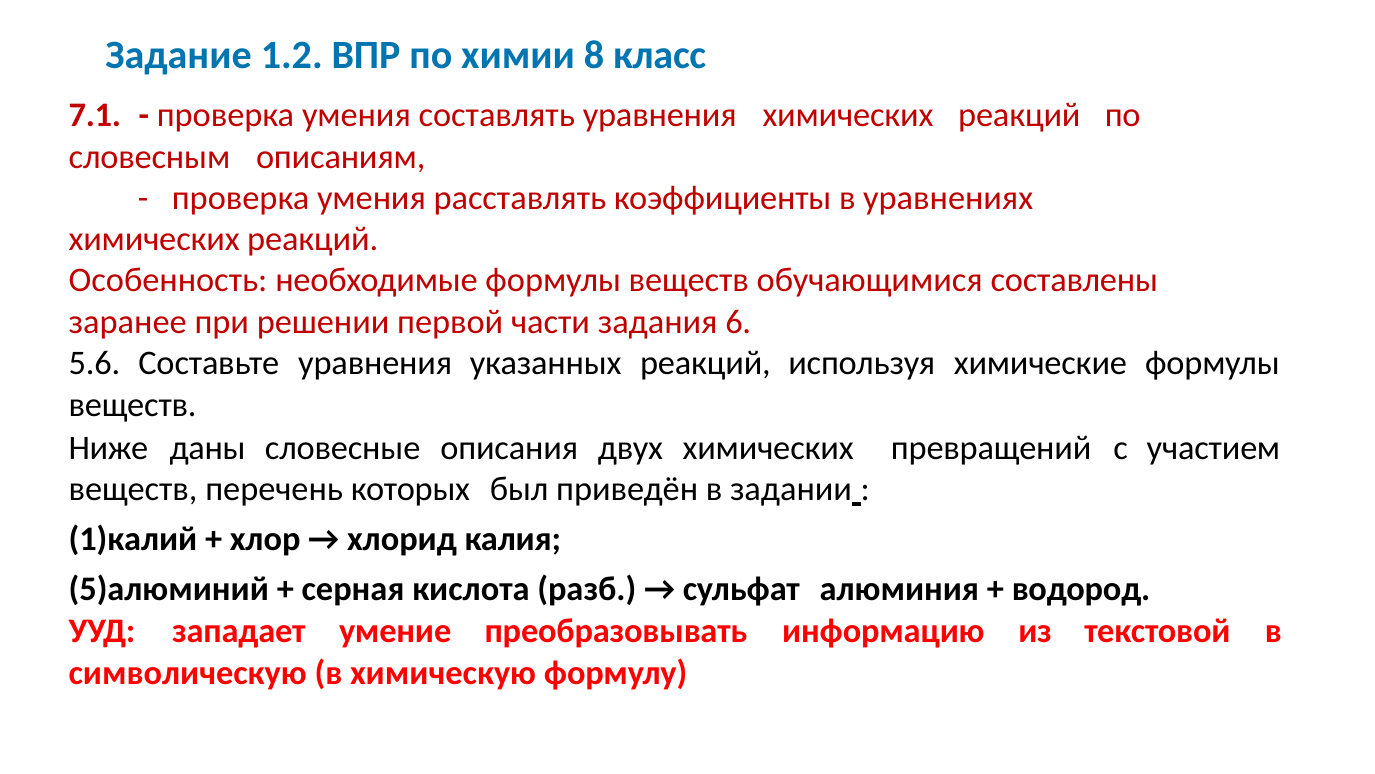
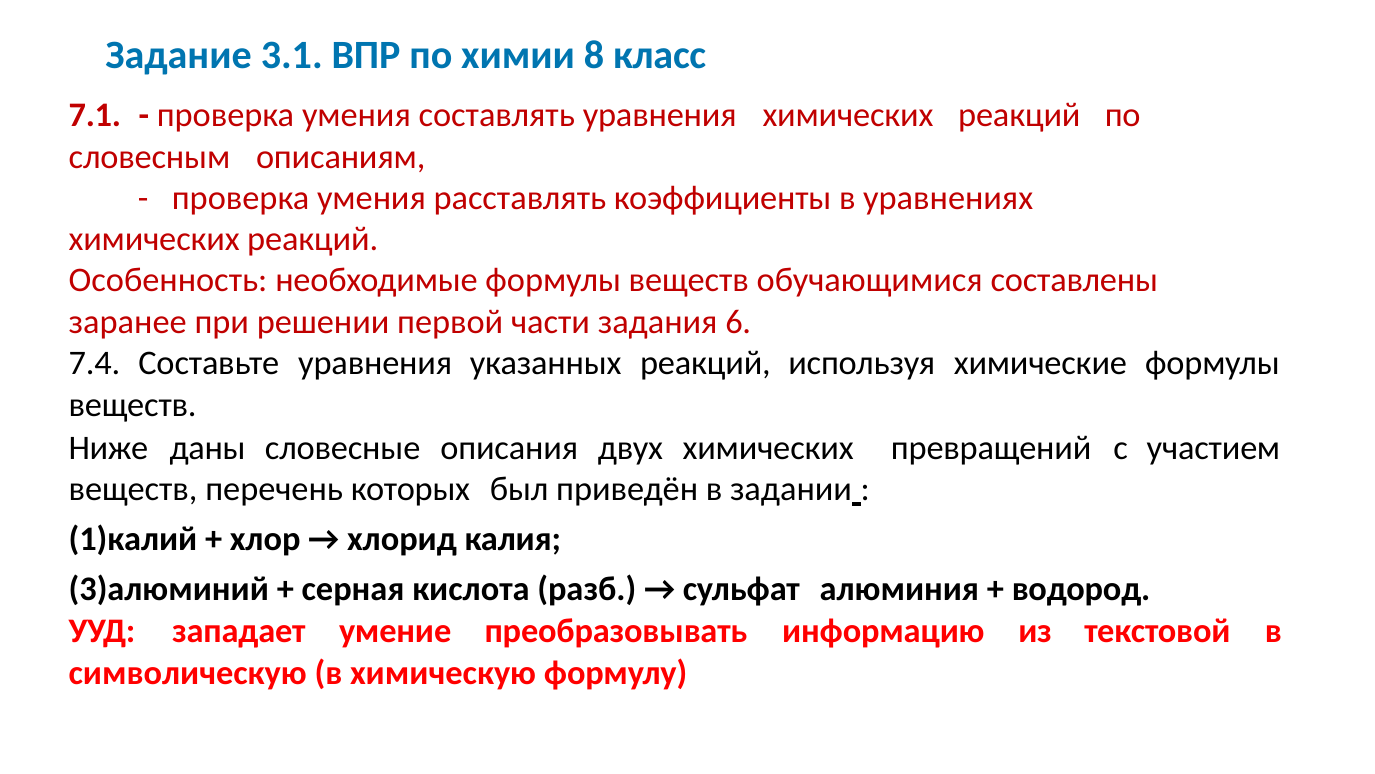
1.2: 1.2 -> 3.1
5.6: 5.6 -> 7.4
5)алюминий: 5)алюминий -> 3)алюминий
